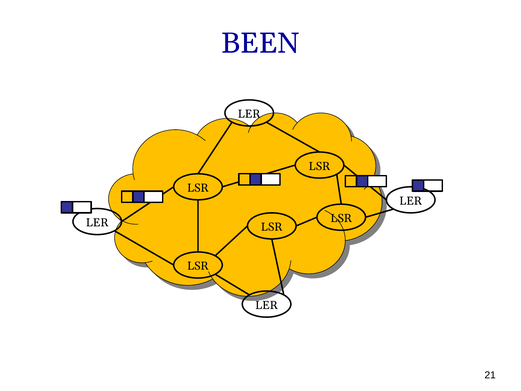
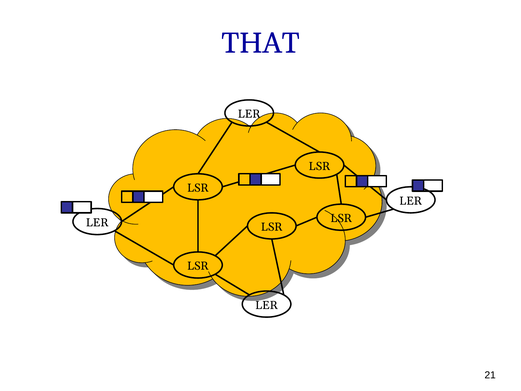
BEEN: BEEN -> THAT
